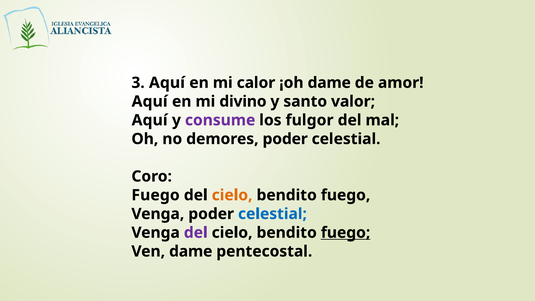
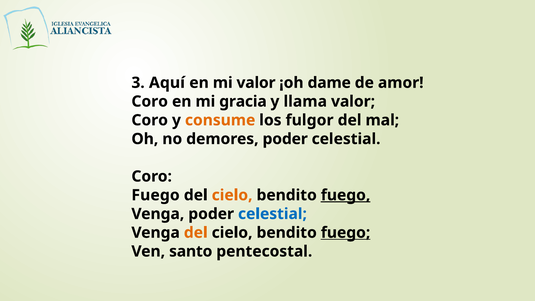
mi calor: calor -> valor
Aquí at (150, 101): Aquí -> Coro
divino: divino -> gracia
santo: santo -> llama
Aquí at (150, 120): Aquí -> Coro
consume colour: purple -> orange
fuego at (346, 195) underline: none -> present
del at (196, 233) colour: purple -> orange
Ven dame: dame -> santo
